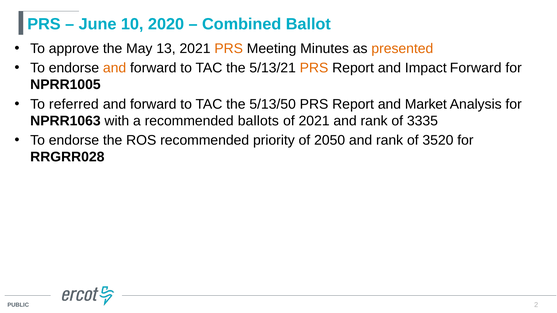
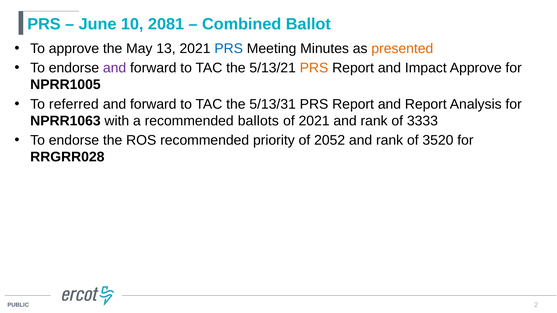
2020: 2020 -> 2081
PRS at (229, 49) colour: orange -> blue
and at (115, 68) colour: orange -> purple
Impact Forward: Forward -> Approve
5/13/50: 5/13/50 -> 5/13/31
and Market: Market -> Report
3335: 3335 -> 3333
2050: 2050 -> 2052
